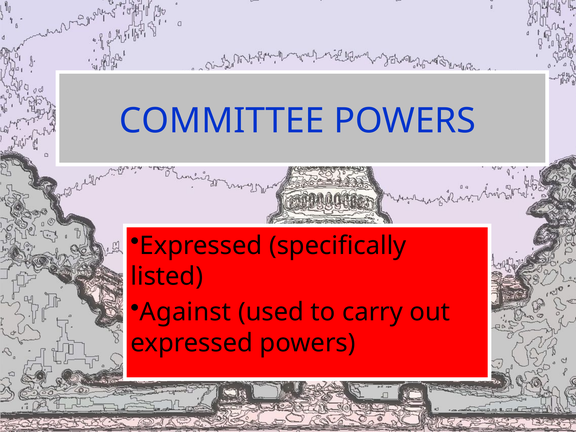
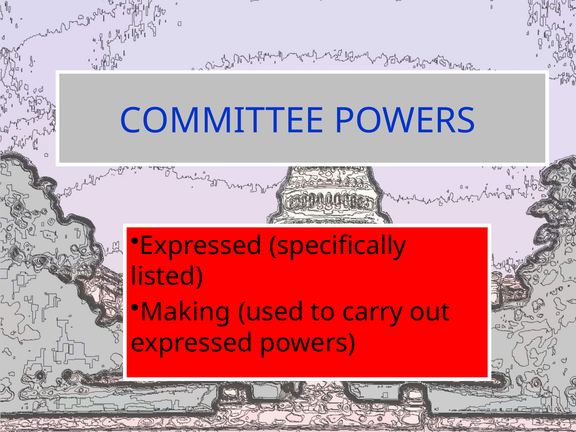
Against: Against -> Making
